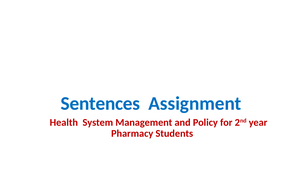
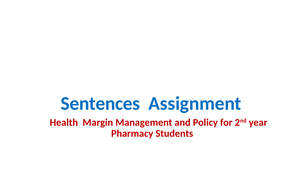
System: System -> Margin
